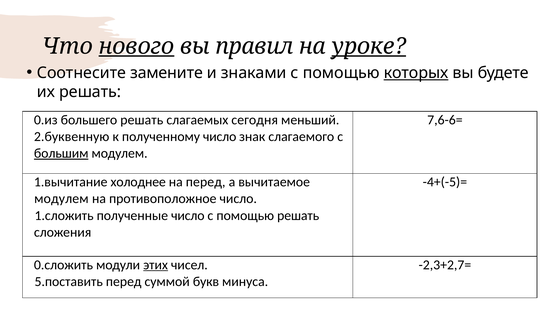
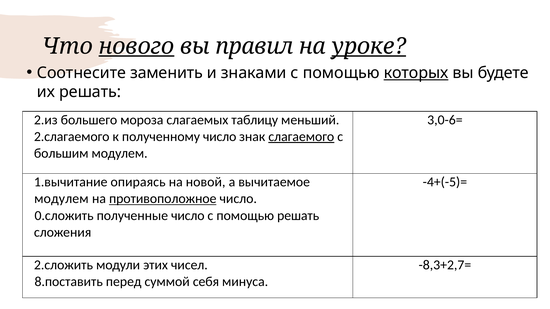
замените: замените -> заменить
0.из: 0.из -> 2.из
большего решать: решать -> мороза
сегодня: сегодня -> таблицу
7,6-6=: 7,6-6= -> 3,0-6=
2.буквенную: 2.буквенную -> 2.слагаемого
слагаемого underline: none -> present
большим underline: present -> none
холоднее: холоднее -> опираясь
на перед: перед -> новой
противоположное underline: none -> present
1.сложить: 1.сложить -> 0.сложить
0.сложить: 0.сложить -> 2.сложить
этих underline: present -> none
-2,3+2,7=: -2,3+2,7= -> -8,3+2,7=
5.поставить: 5.поставить -> 8.поставить
букв: букв -> себя
